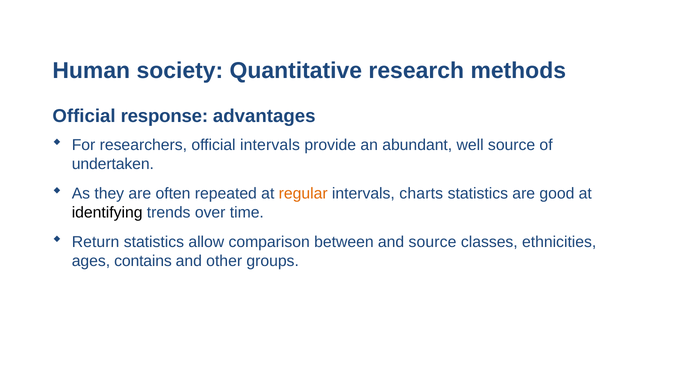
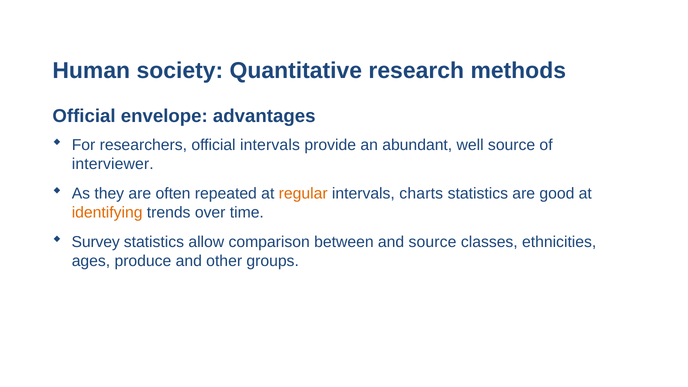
response: response -> envelope
undertaken: undertaken -> interviewer
identifying colour: black -> orange
Return: Return -> Survey
contains: contains -> produce
